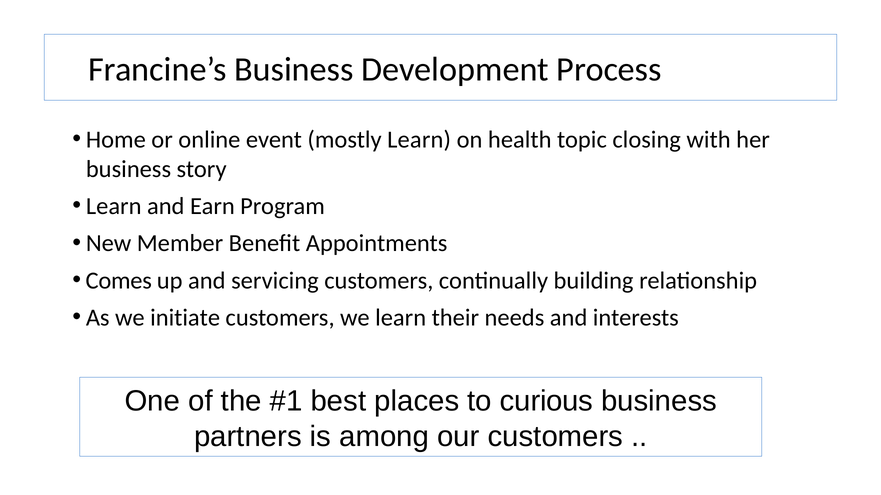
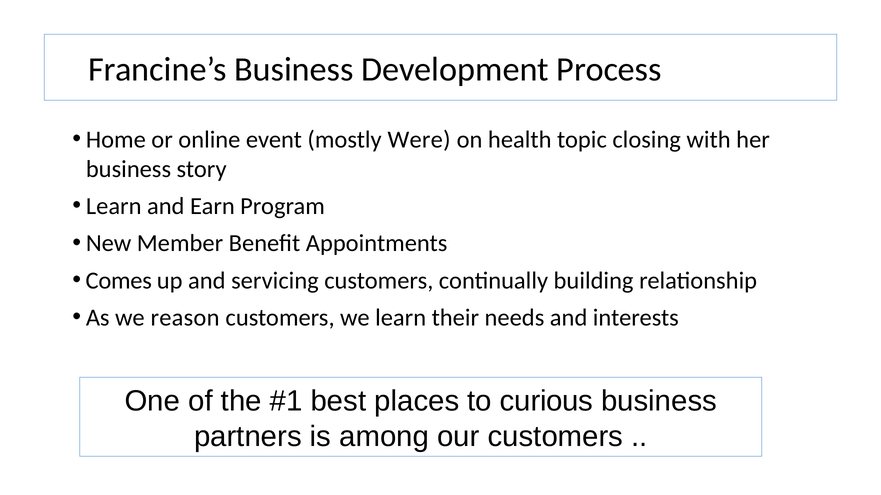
mostly Learn: Learn -> Were
initiate: initiate -> reason
